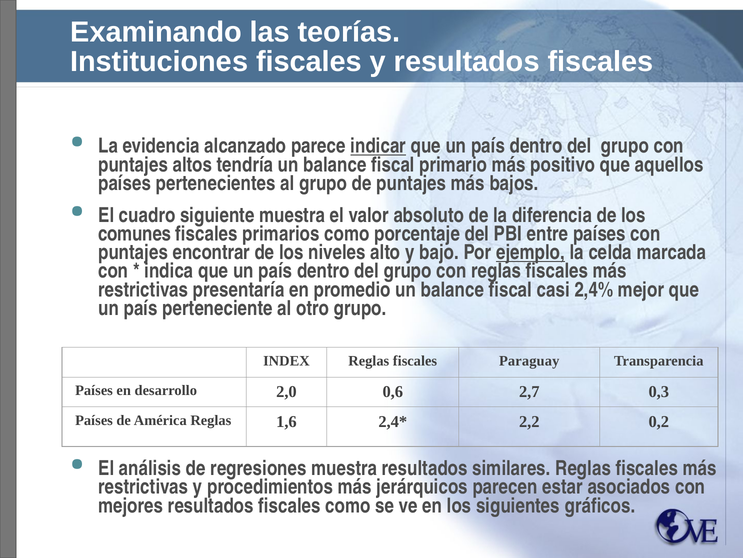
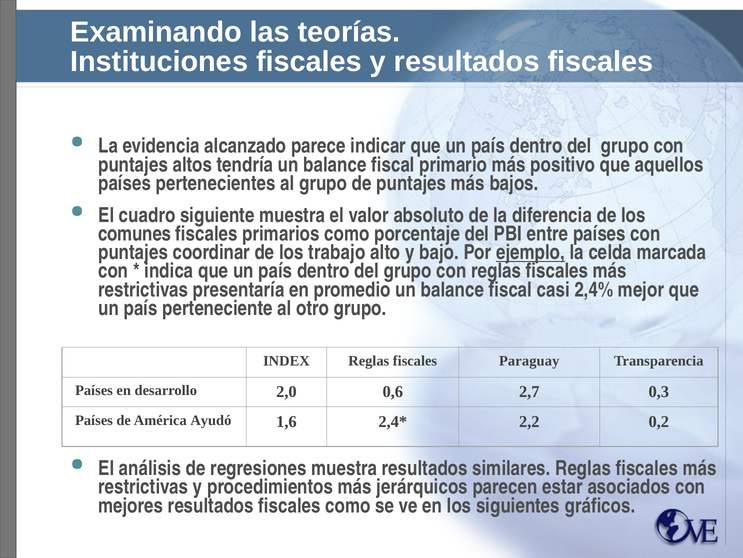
indicar underline: present -> none
encontrar: encontrar -> coordinar
niveles: niveles -> trabajo
América Reglas: Reglas -> Ayudó
